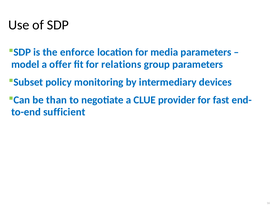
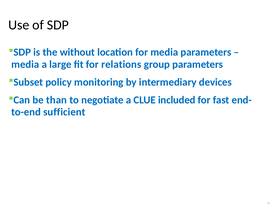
enforce: enforce -> without
model at (25, 64): model -> media
offer: offer -> large
provider: provider -> included
